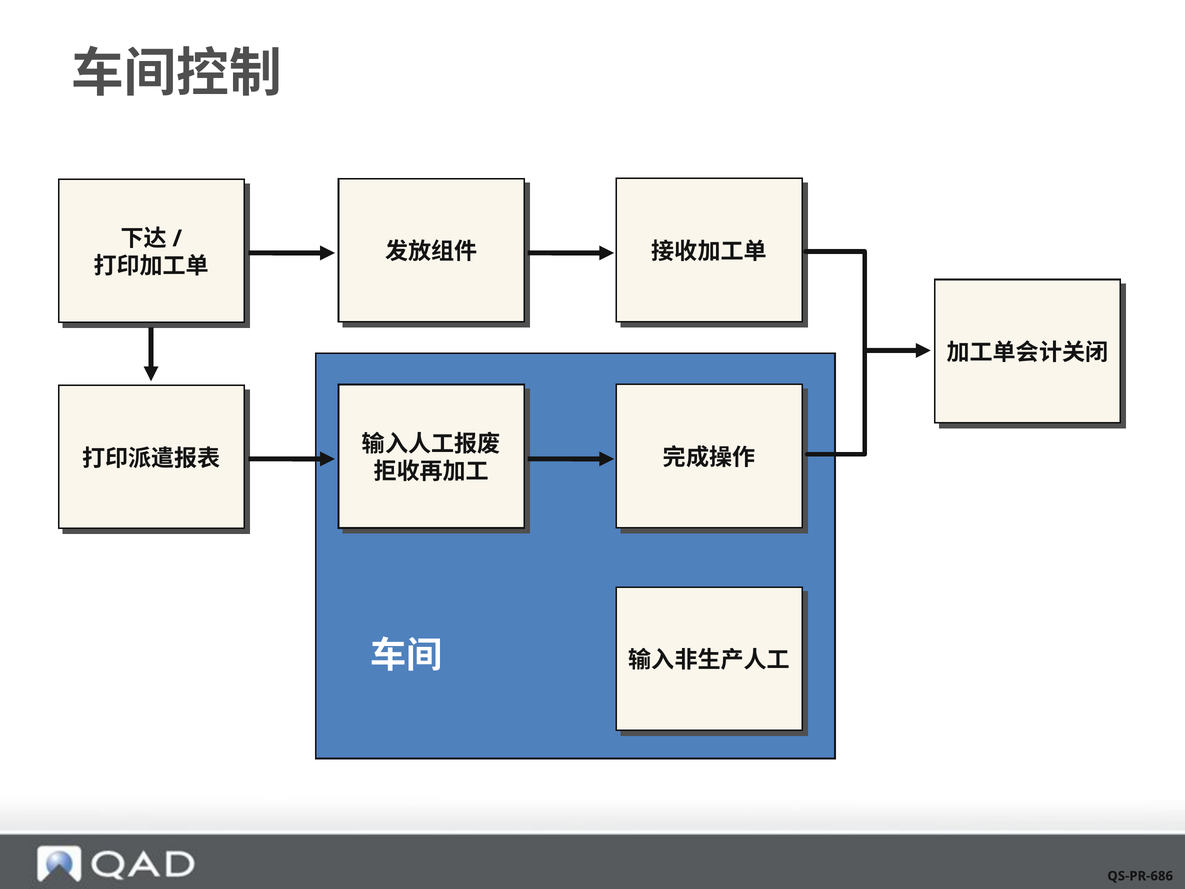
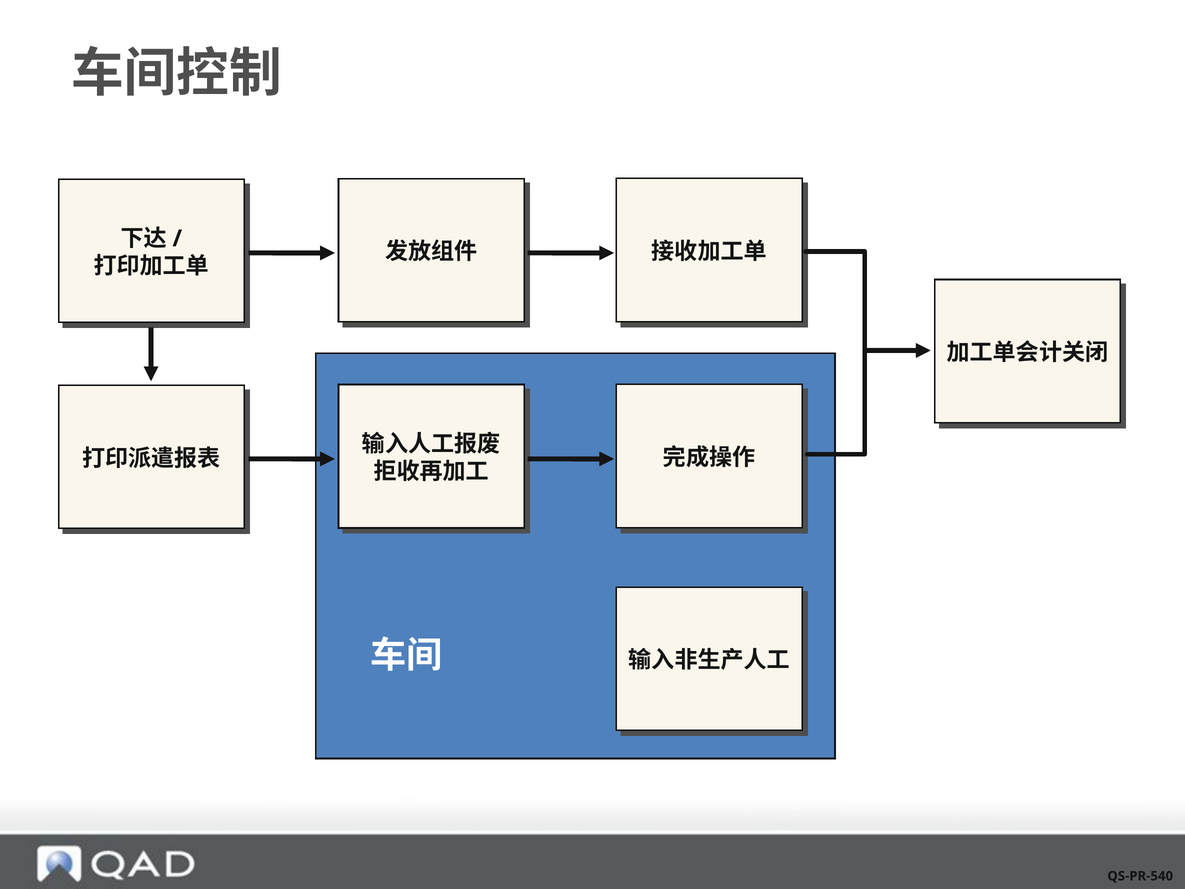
QS-PR-686: QS-PR-686 -> QS-PR-540
